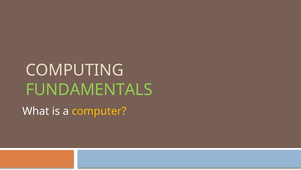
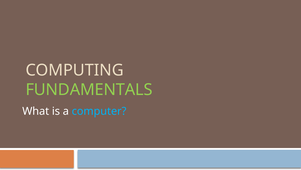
computer colour: yellow -> light blue
